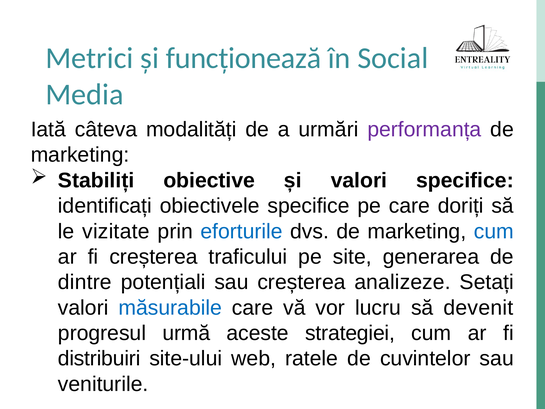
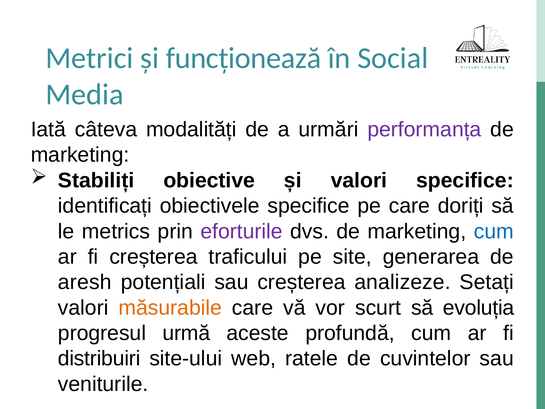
vizitate: vizitate -> metrics
eforturile colour: blue -> purple
dintre: dintre -> aresh
măsurabile colour: blue -> orange
lucru: lucru -> scurt
devenit: devenit -> evoluția
strategiei: strategiei -> profundă
